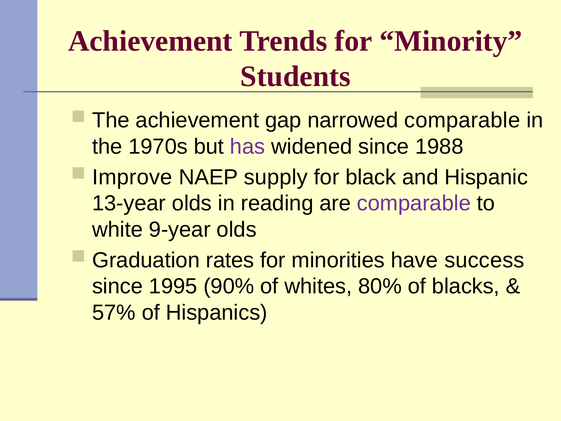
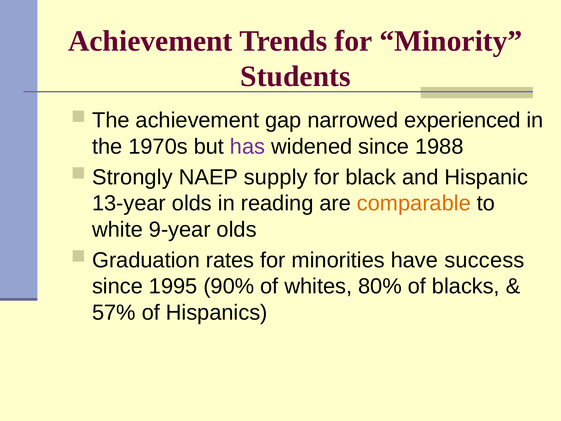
narrowed comparable: comparable -> experienced
Improve: Improve -> Strongly
comparable at (414, 203) colour: purple -> orange
